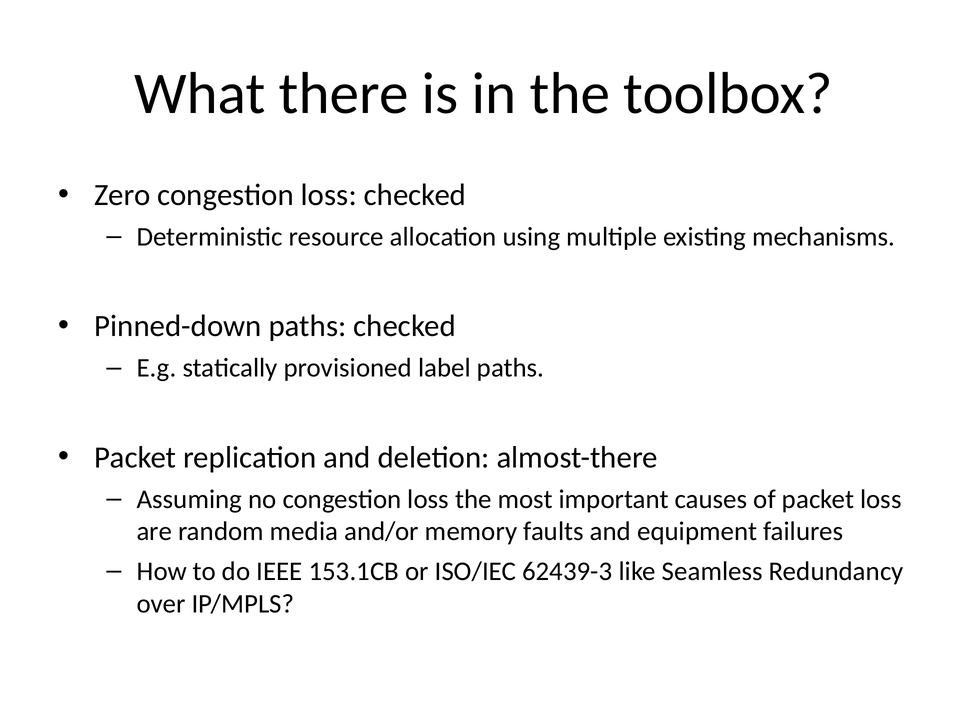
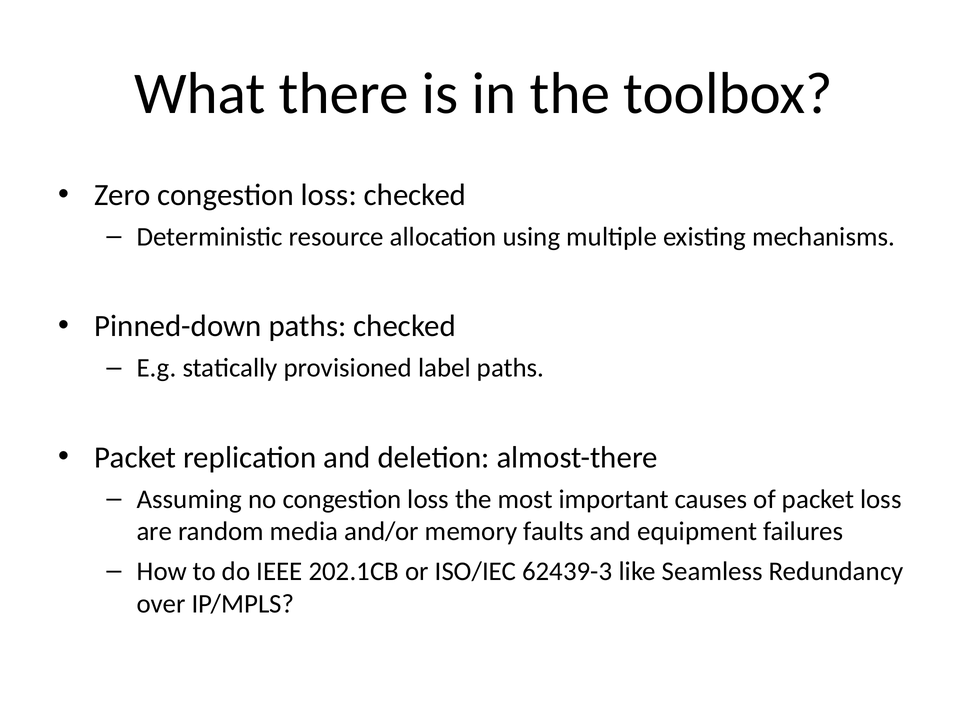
153.1CB: 153.1CB -> 202.1CB
